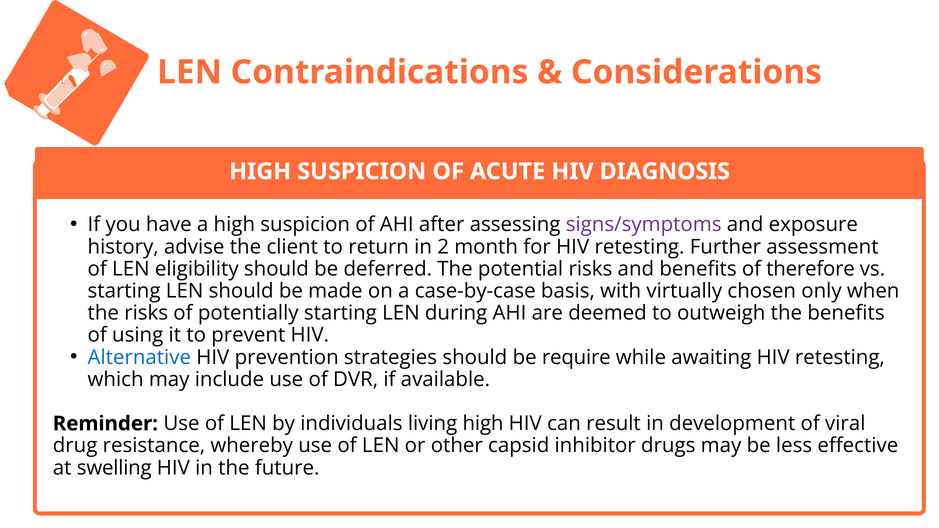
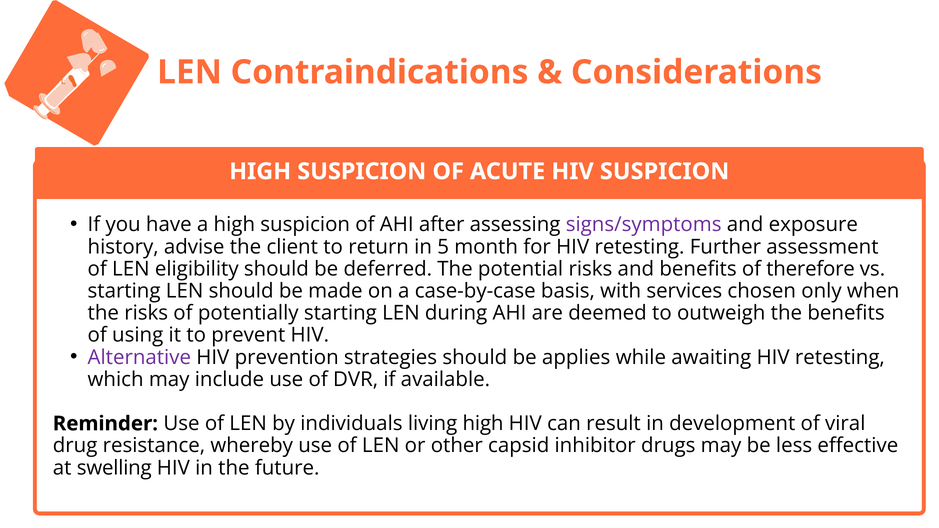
HIV DIAGNOSIS: DIAGNOSIS -> SUSPICION
2: 2 -> 5
virtually: virtually -> services
Alternative colour: blue -> purple
require: require -> applies
